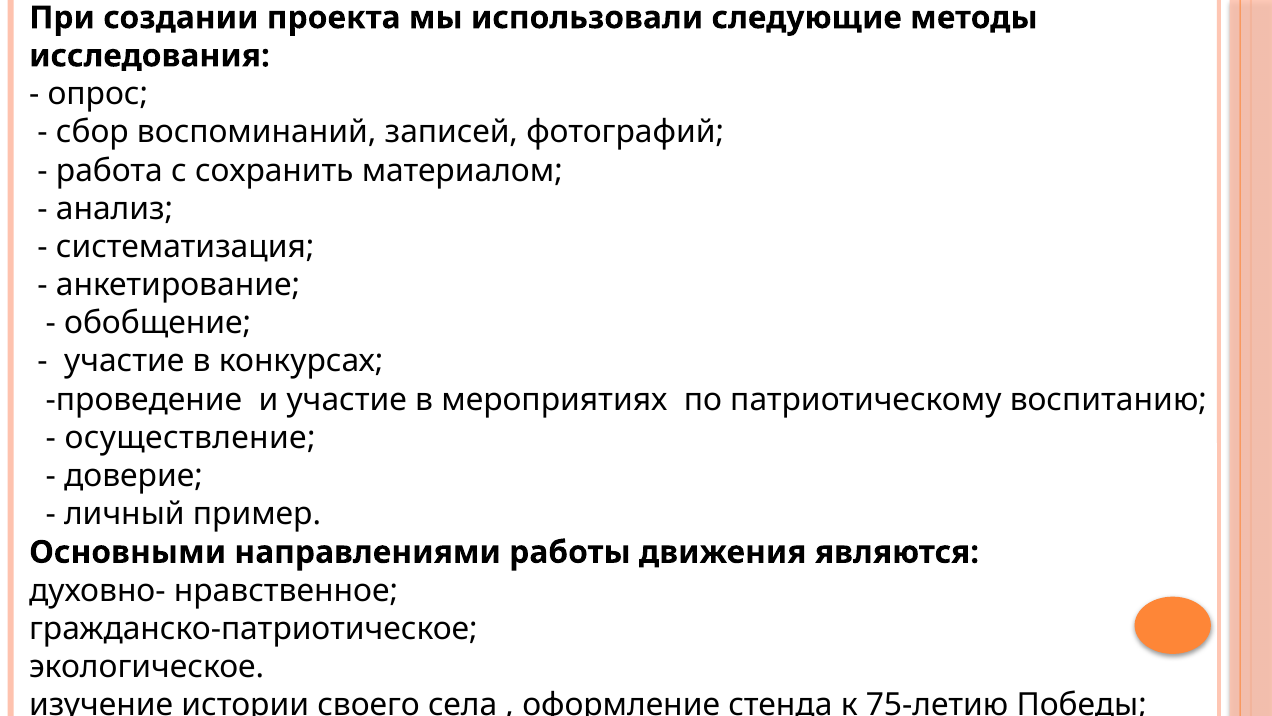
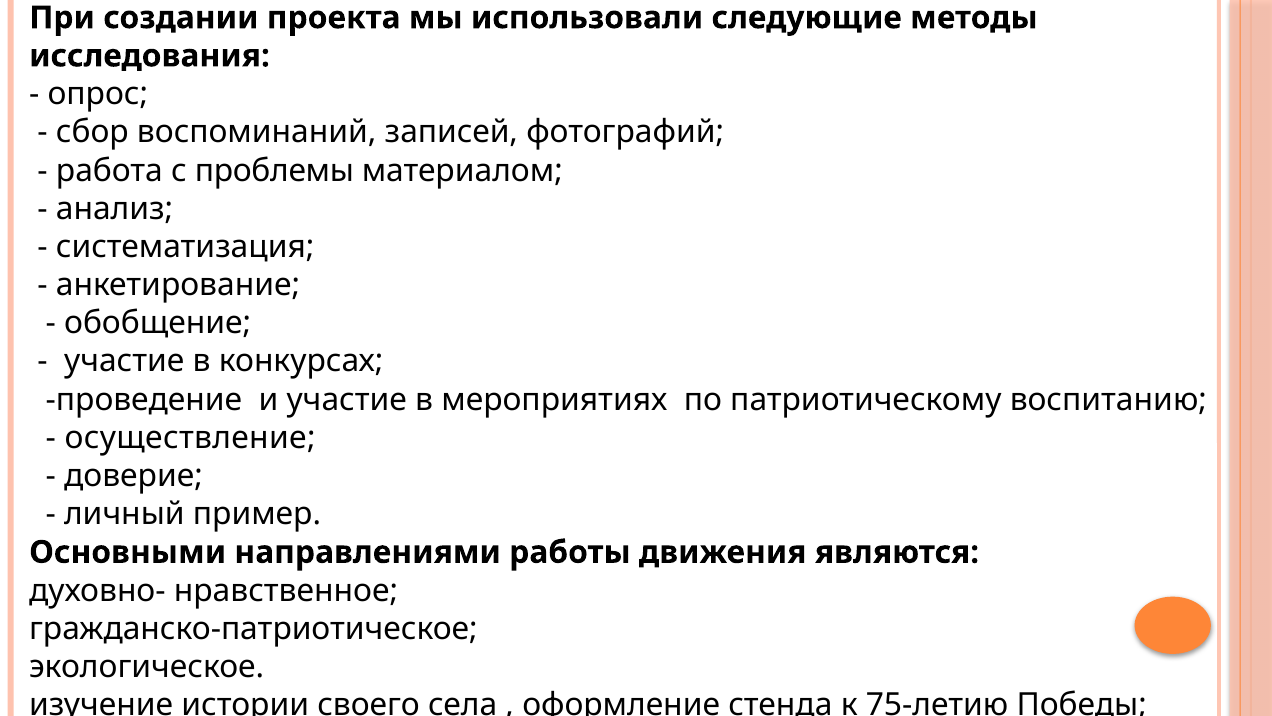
сохранить: сохранить -> проблемы
